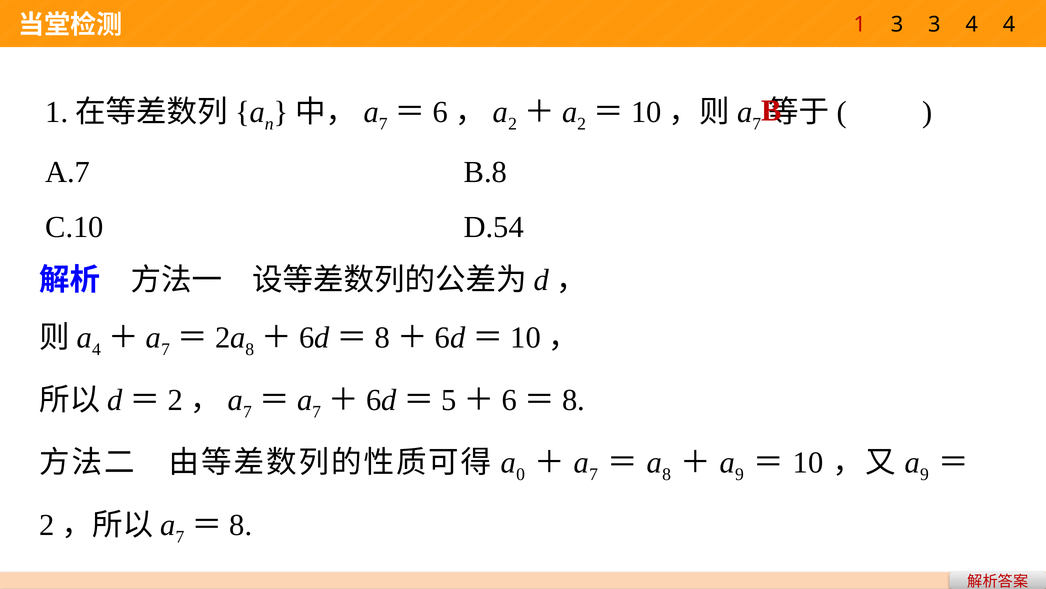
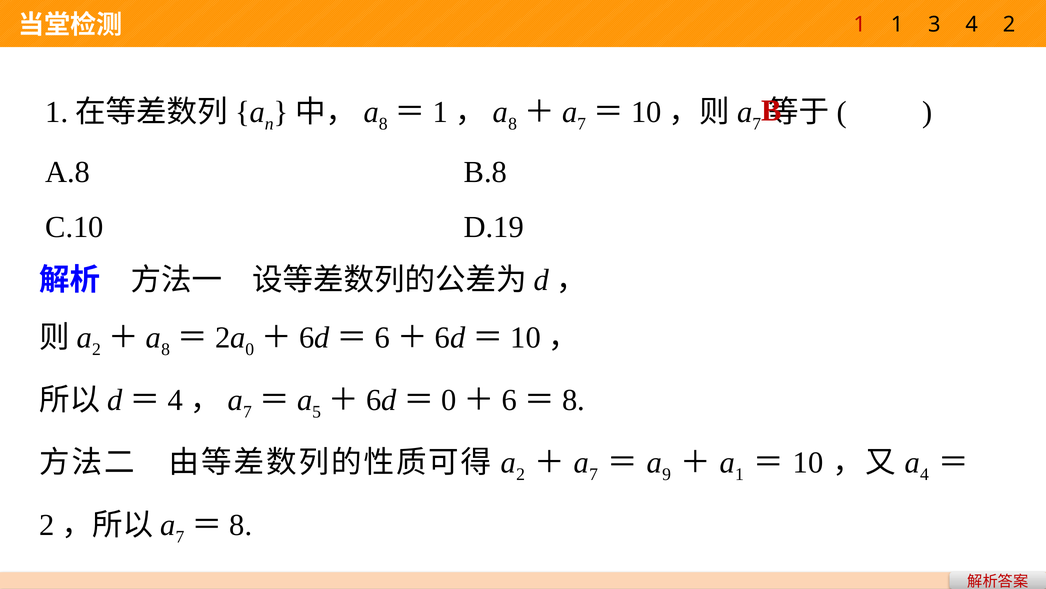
1 3: 3 -> 1
4 4: 4 -> 2
7 at (383, 124): 7 -> 8
6 at (440, 112): 6 -> 1
2 at (513, 124): 2 -> 8
2 at (582, 124): 2 -> 7
A.7: A.7 -> A.8
D.54: D.54 -> D.19
4 at (97, 349): 4 -> 2
7 at (166, 349): 7 -> 8
8 at (250, 349): 8 -> 0
8 at (382, 337): 8 -> 6
2 at (175, 400): 2 -> 4
7 at (317, 412): 7 -> 5
5 at (449, 400): 5 -> 0
0 at (521, 474): 0 -> 2
8 at (667, 474): 8 -> 9
9 at (740, 474): 9 -> 1
9 at (925, 474): 9 -> 4
